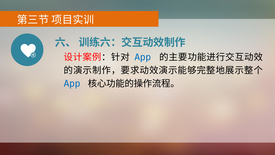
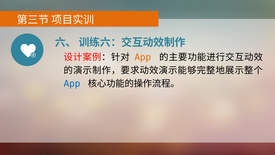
App at (143, 57) colour: blue -> orange
